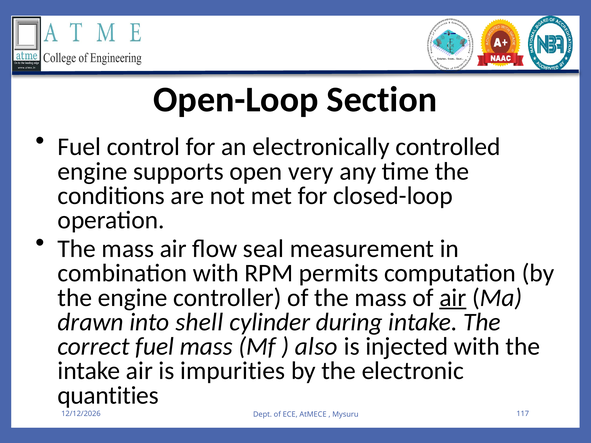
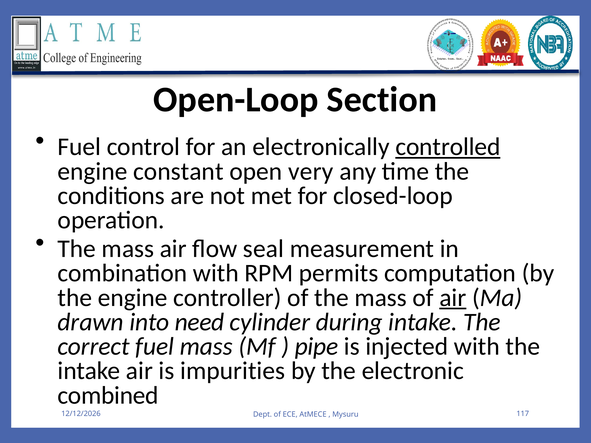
controlled underline: none -> present
supports: supports -> constant
shell: shell -> need
also: also -> pipe
quantities: quantities -> combined
